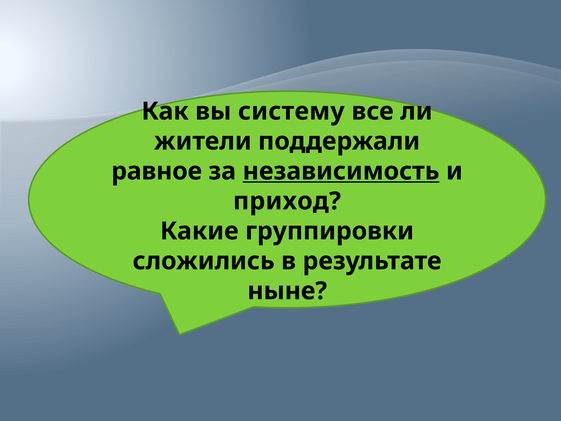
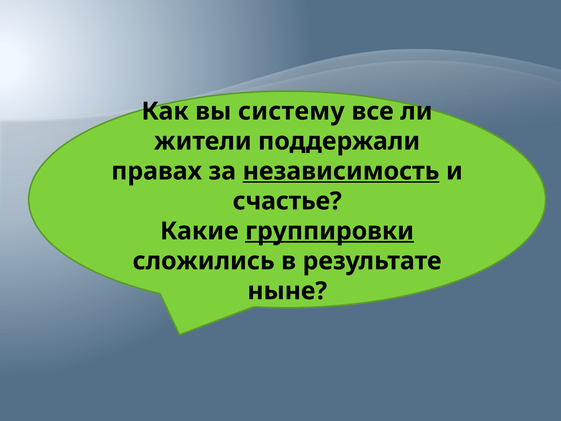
равное: равное -> правах
приход: приход -> счастье
группировки underline: none -> present
